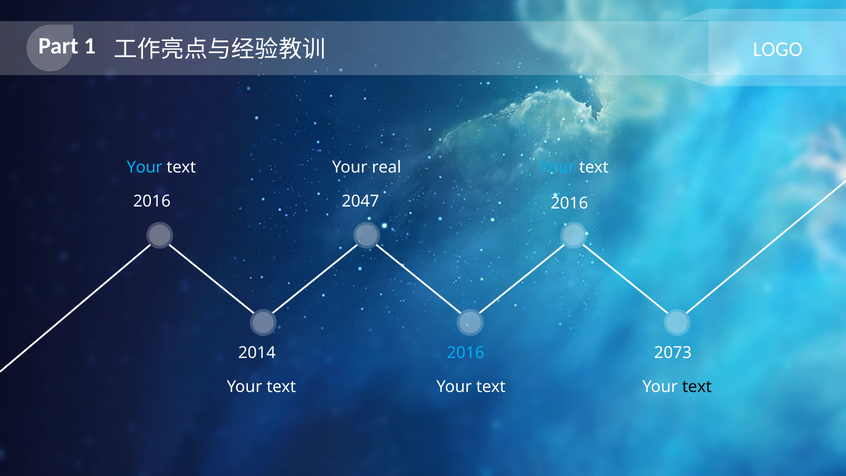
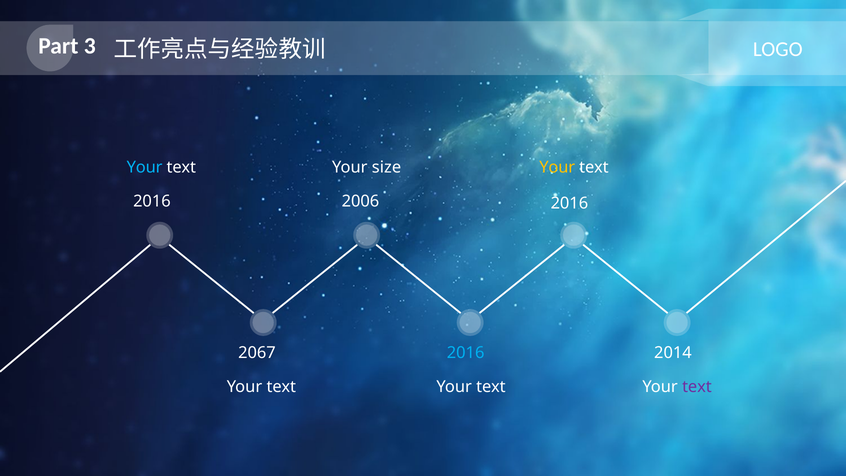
1: 1 -> 3
real: real -> size
Your at (557, 167) colour: light blue -> yellow
2047: 2047 -> 2006
2014: 2014 -> 2067
2073: 2073 -> 2014
text at (697, 387) colour: black -> purple
